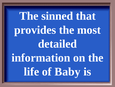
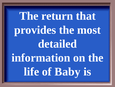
sinned: sinned -> return
